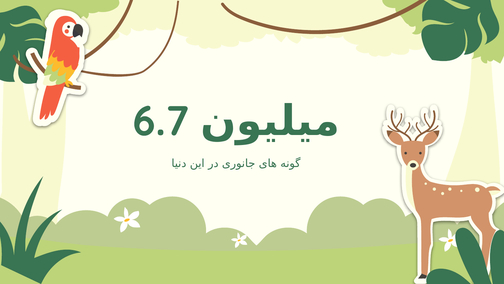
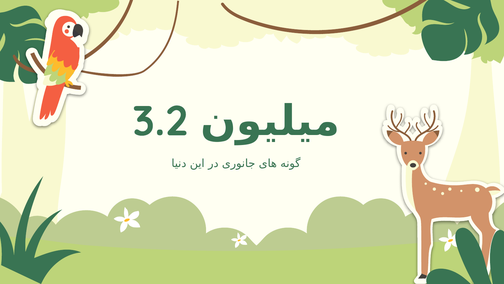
6.7: 6.7 -> 3.2
